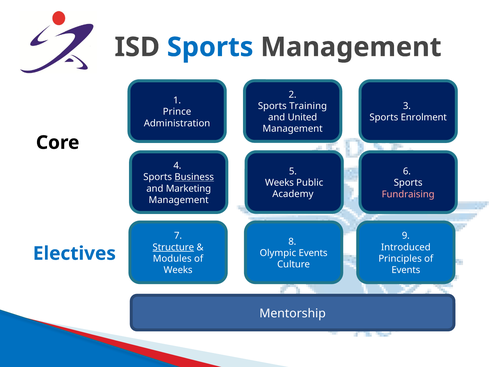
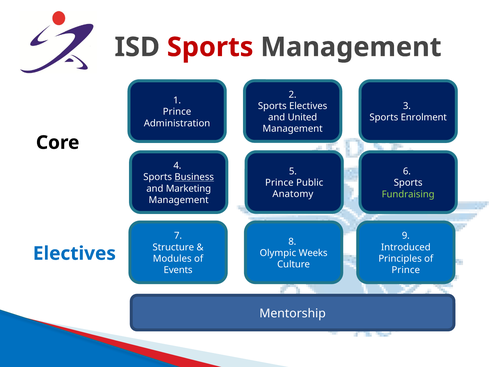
Sports at (210, 47) colour: blue -> red
Sports Training: Training -> Electives
Weeks at (279, 183): Weeks -> Prince
Academy: Academy -> Anatomy
Fundraising colour: pink -> light green
Structure underline: present -> none
Olympic Events: Events -> Weeks
Weeks at (178, 270): Weeks -> Events
Events at (406, 270): Events -> Prince
